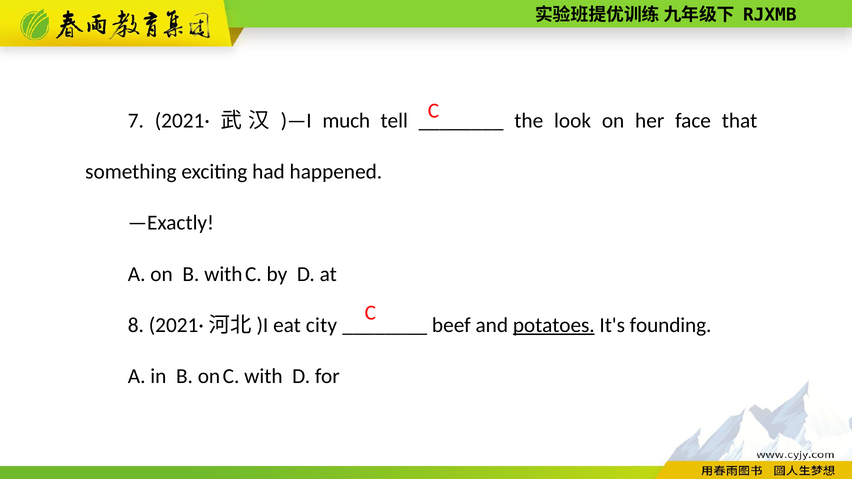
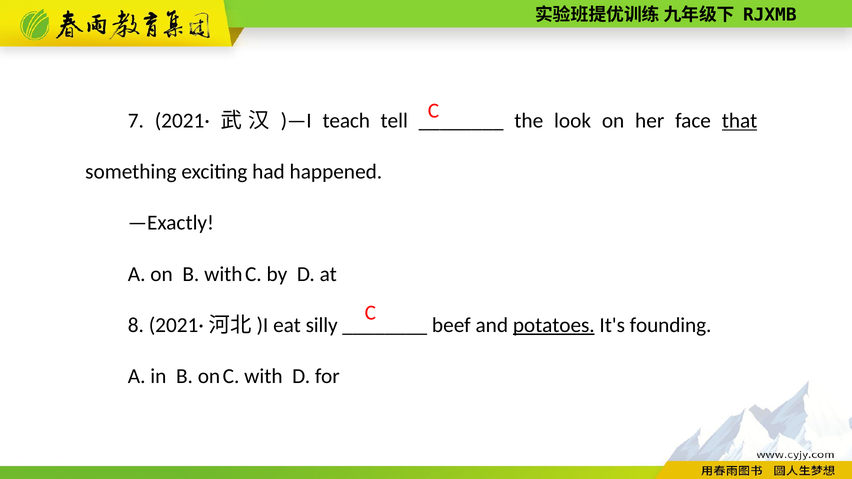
much: much -> teach
that underline: none -> present
city: city -> silly
